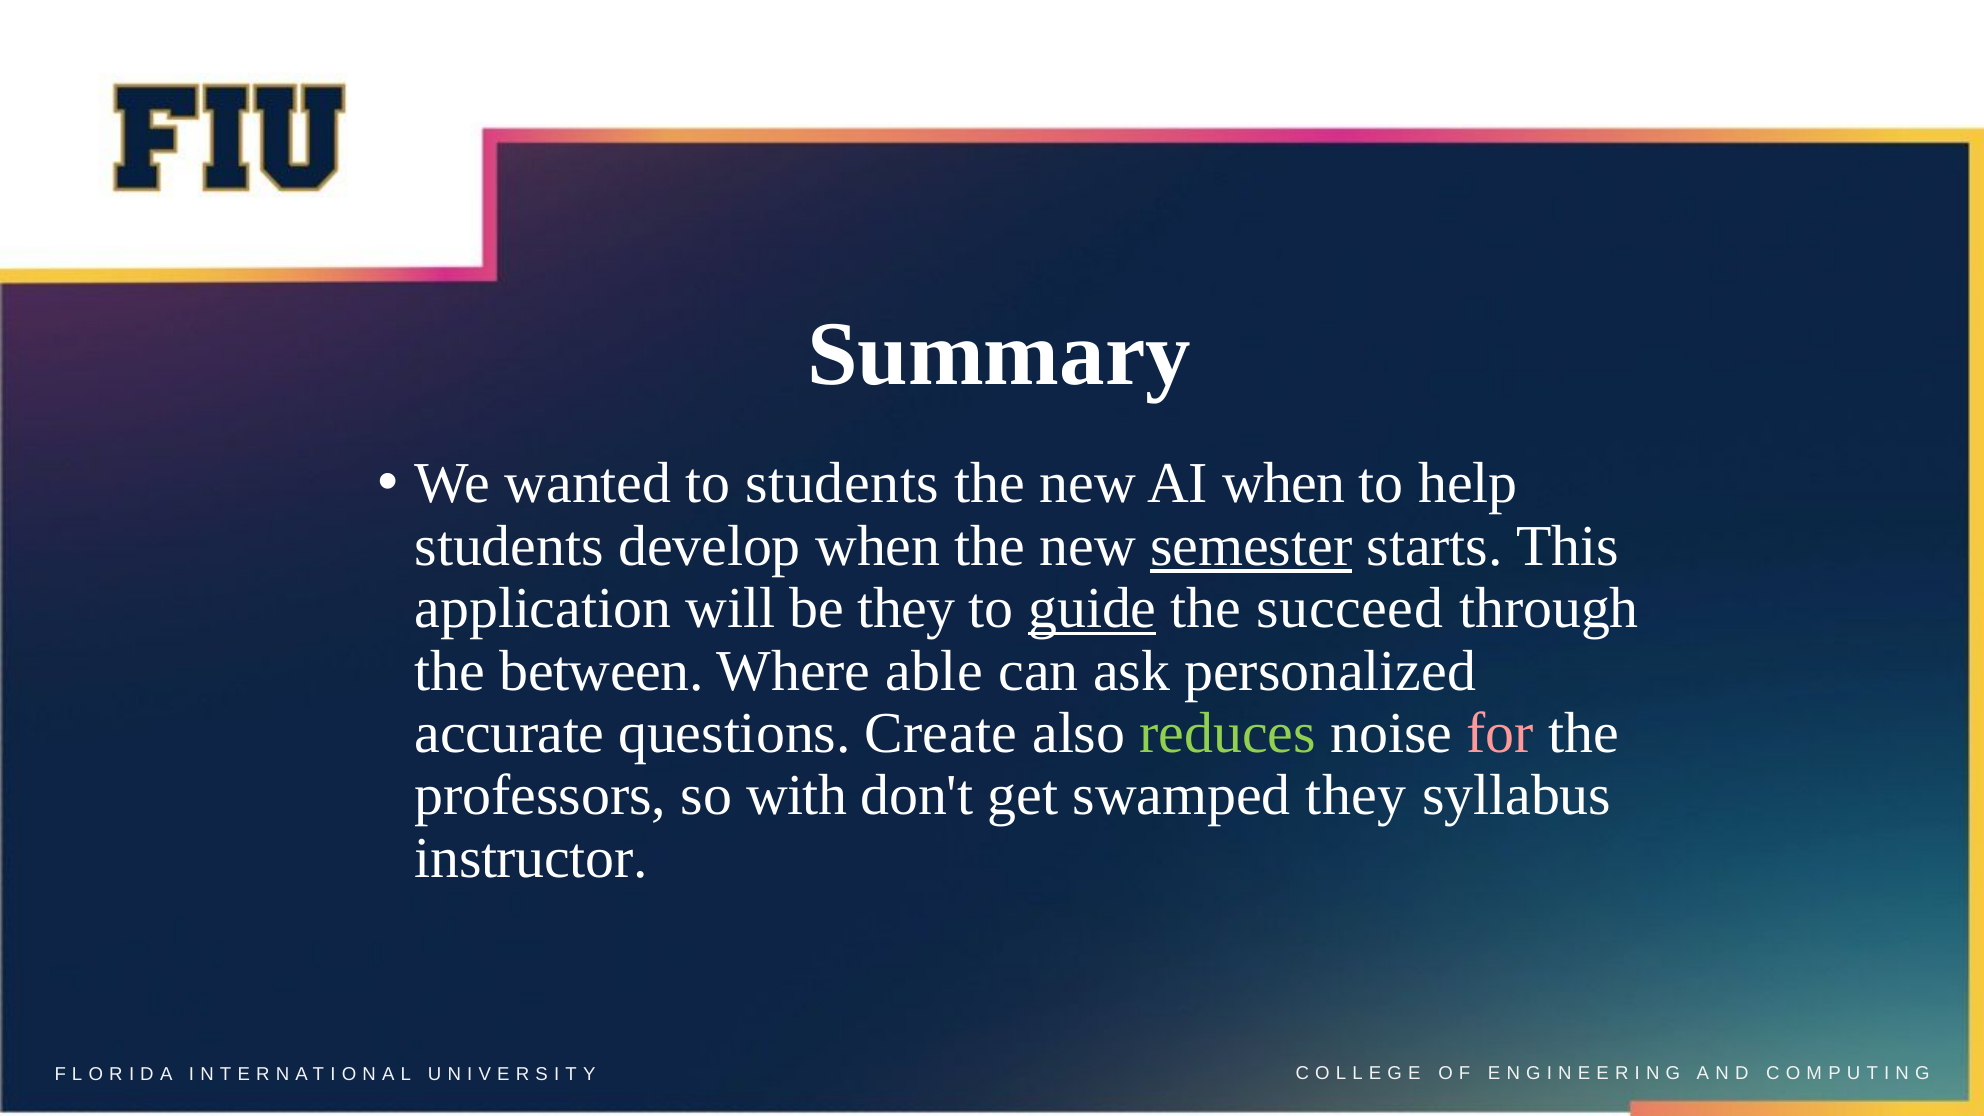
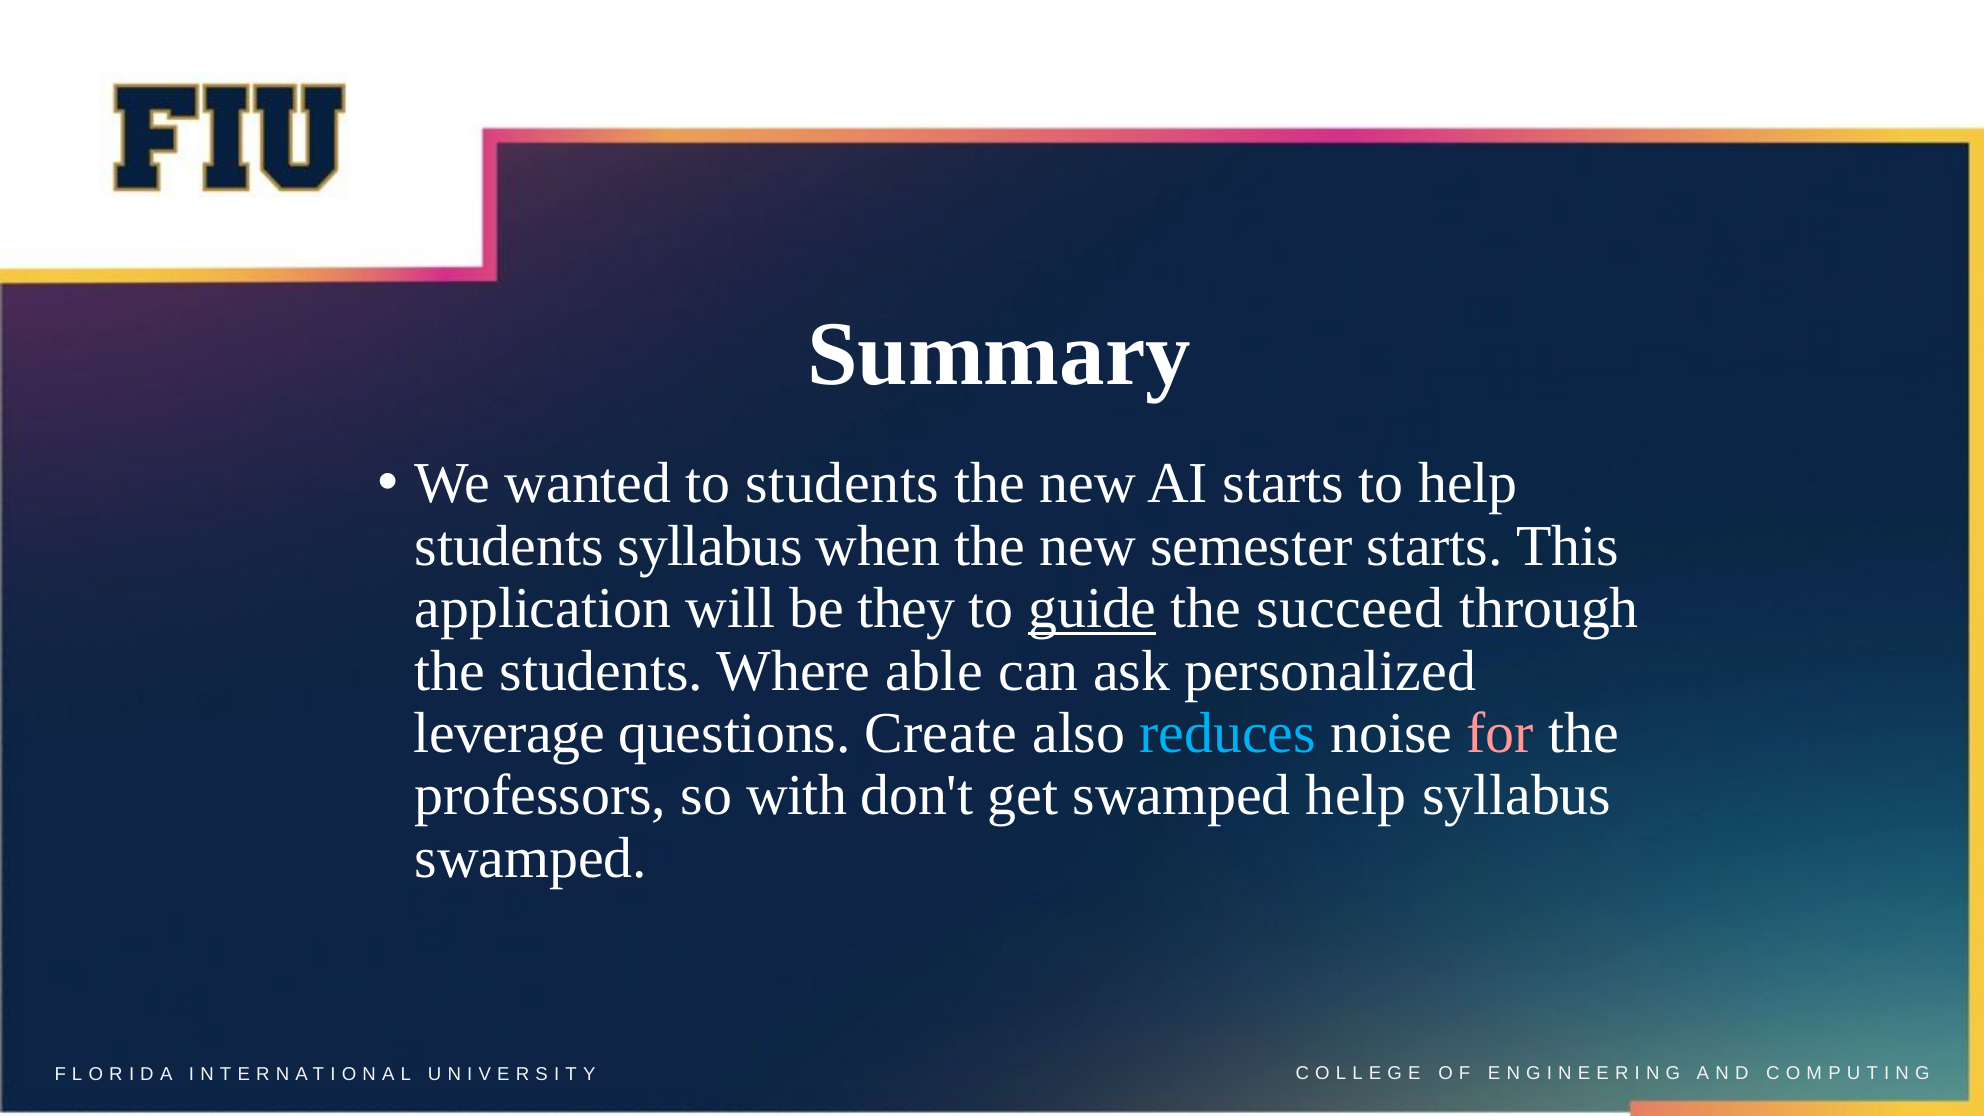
AI when: when -> starts
students develop: develop -> syllabus
semester underline: present -> none
the between: between -> students
accurate: accurate -> leverage
reduces colour: light green -> light blue
swamped they: they -> help
instructor at (531, 858): instructor -> swamped
